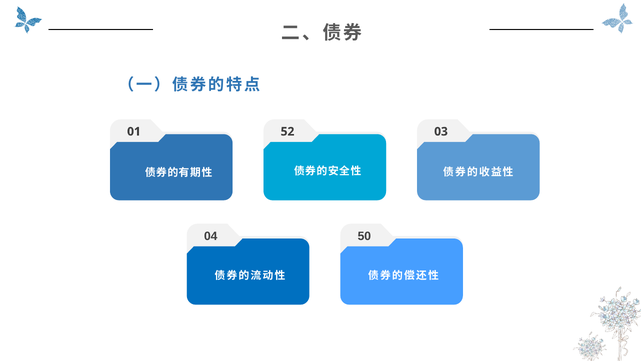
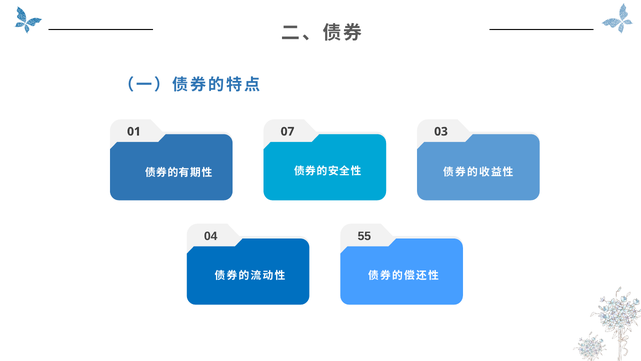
52: 52 -> 07
50: 50 -> 55
